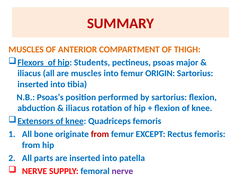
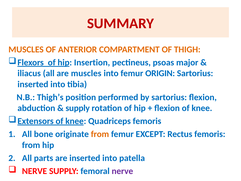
Students: Students -> Insertion
Psoas’s: Psoas’s -> Thigh’s
iliacus at (78, 108): iliacus -> supply
from at (100, 134) colour: red -> orange
